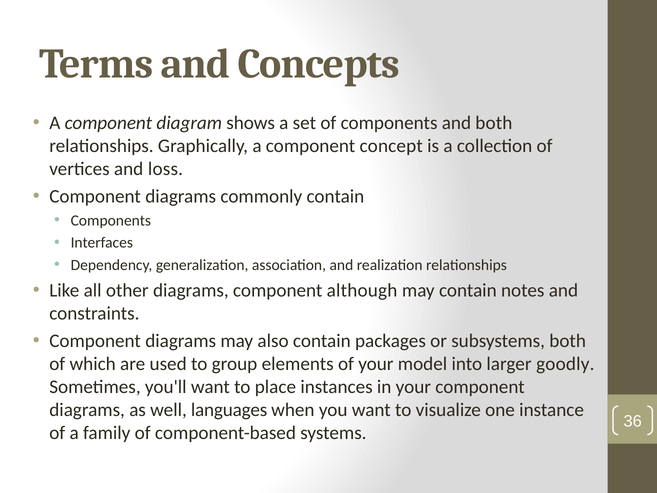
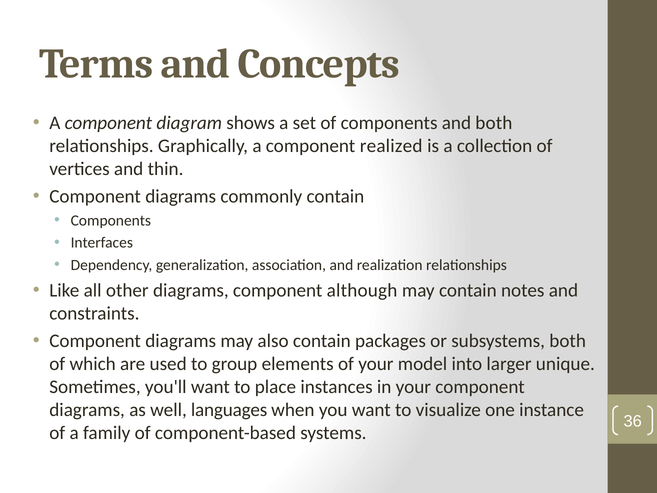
concept: concept -> realized
loss: loss -> thin
goodly: goodly -> unique
